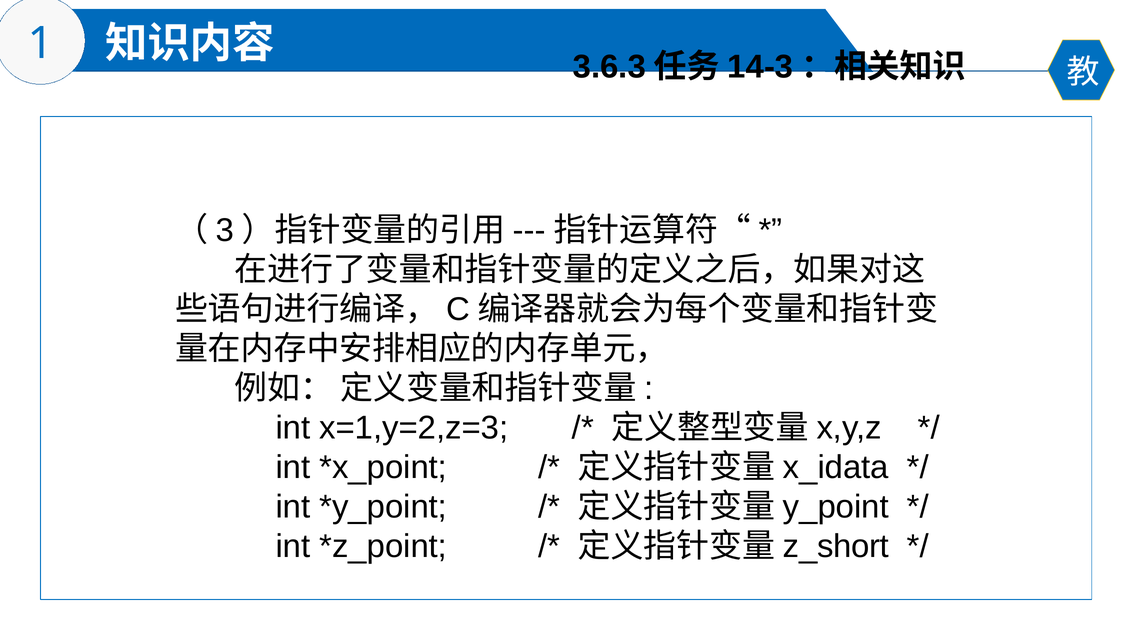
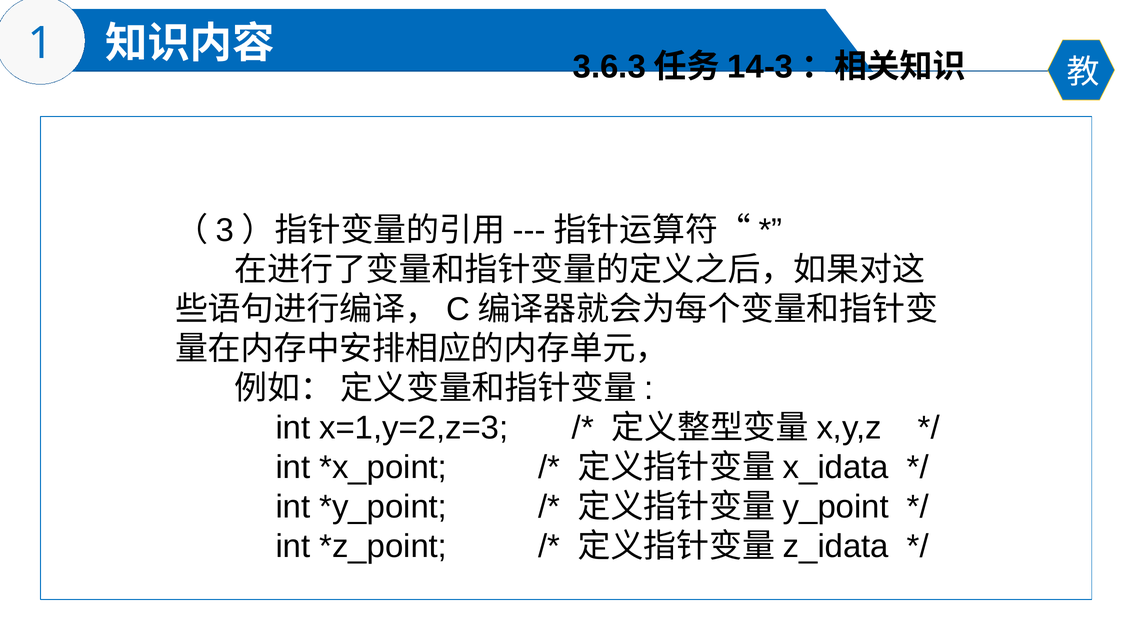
z_short: z_short -> z_idata
